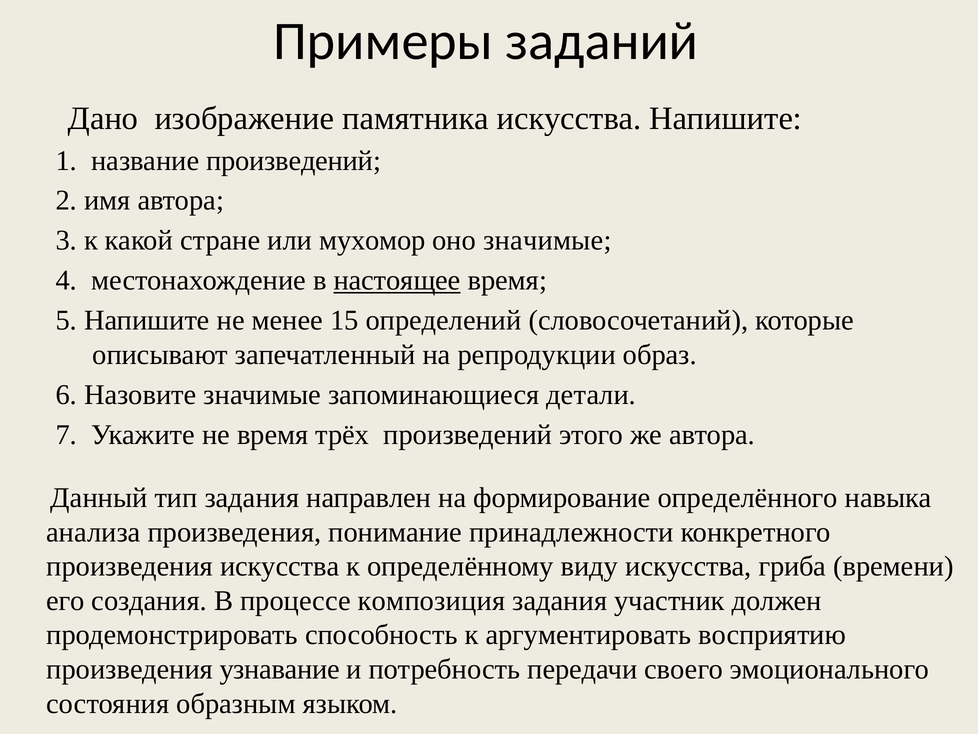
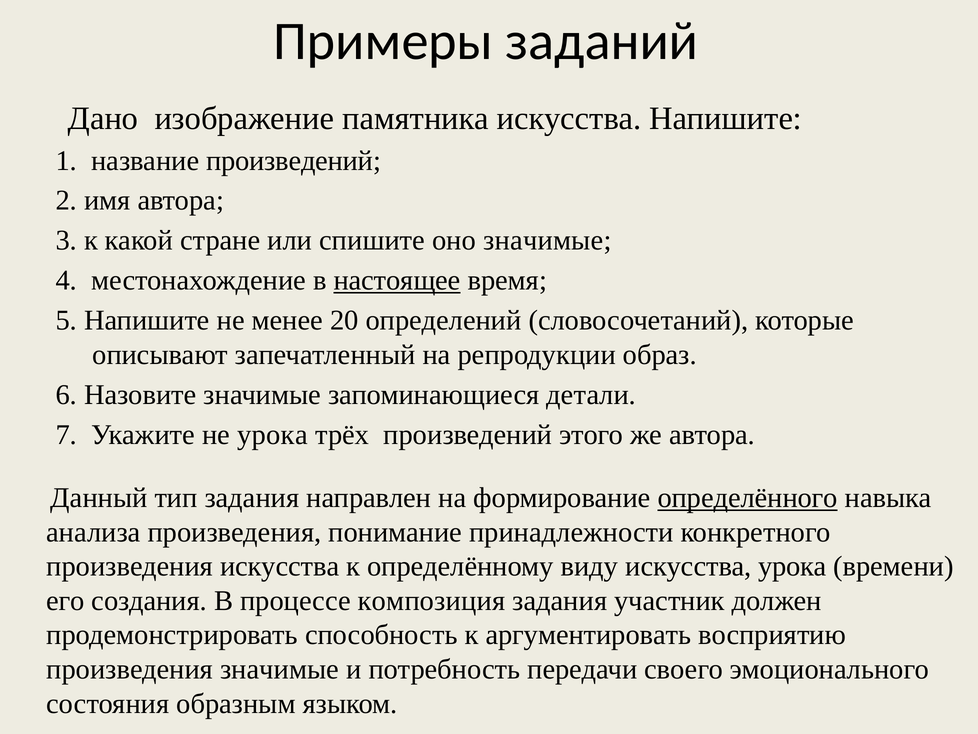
мухомор: мухомор -> спишите
15: 15 -> 20
не время: время -> урока
определённого underline: none -> present
искусства гриба: гриба -> урока
произведения узнавание: узнавание -> значимые
